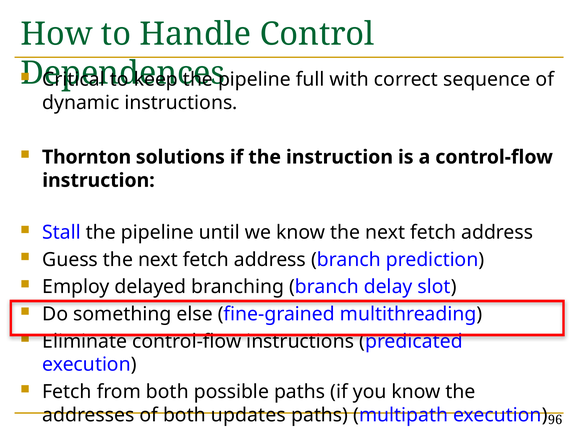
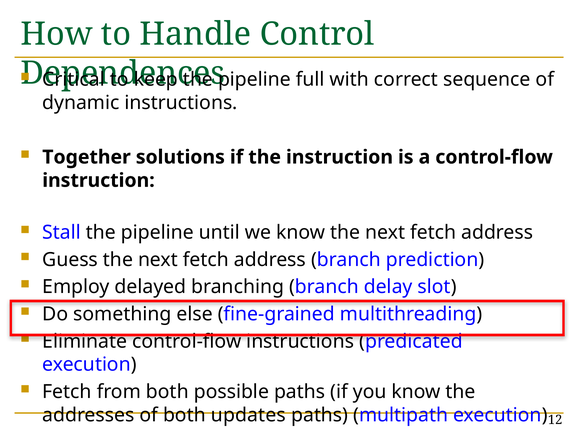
Thornton: Thornton -> Together
96: 96 -> 12
